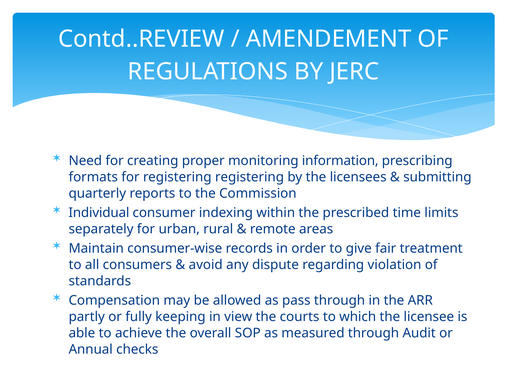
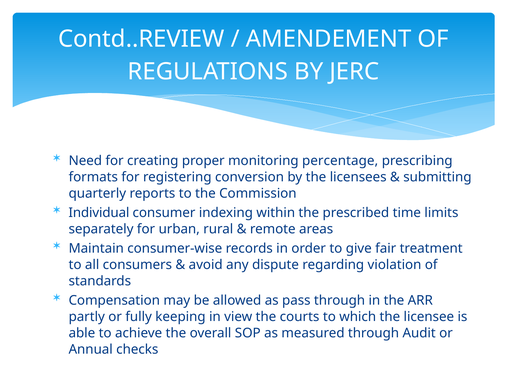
information: information -> percentage
registering registering: registering -> conversion
